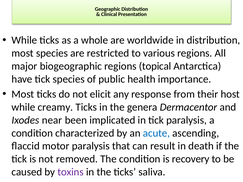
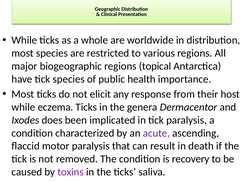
creamy: creamy -> eczema
near: near -> does
acute colour: blue -> purple
